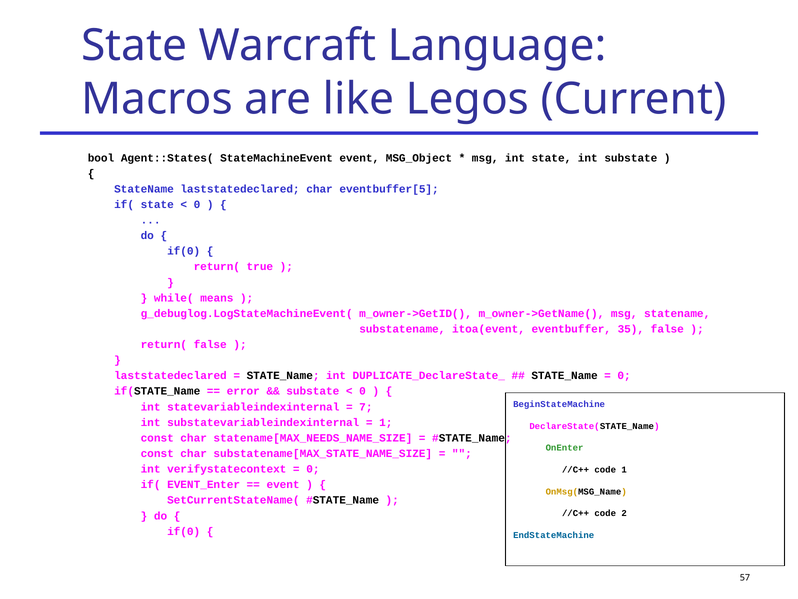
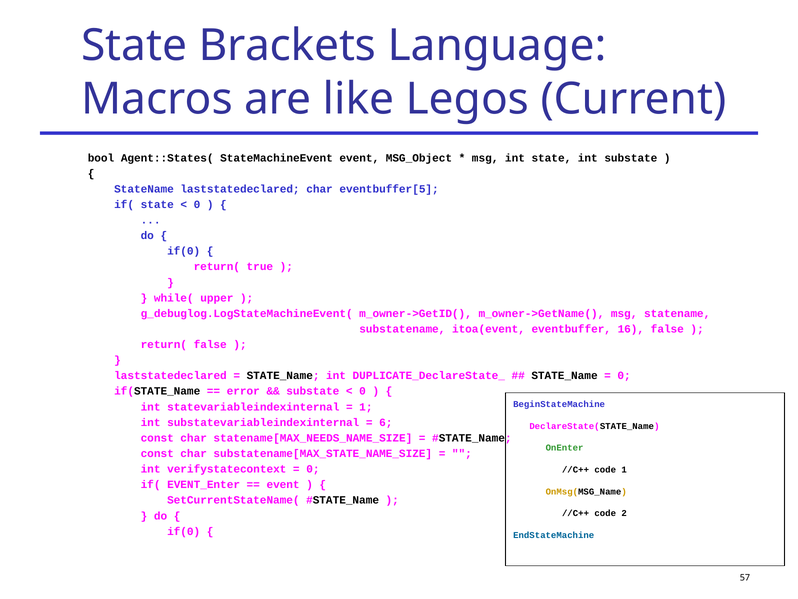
Warcraft: Warcraft -> Brackets
means: means -> upper
35: 35 -> 16
7 at (366, 407): 7 -> 1
1 at (386, 422): 1 -> 6
